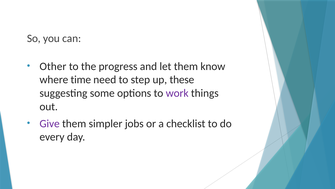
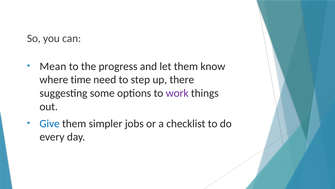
Other: Other -> Mean
these: these -> there
Give colour: purple -> blue
